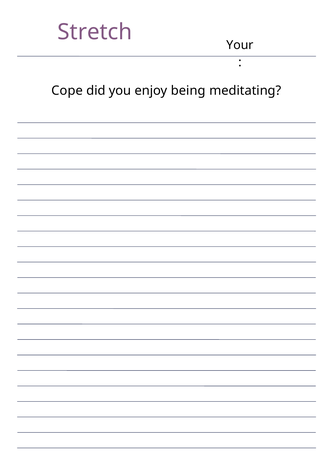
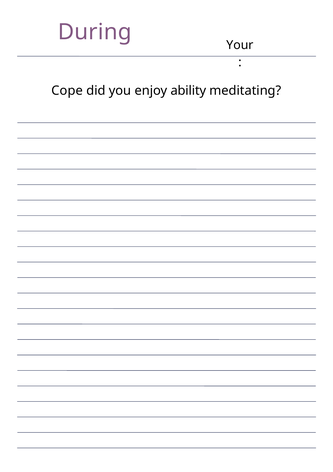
Stretch: Stretch -> During
being: being -> ability
